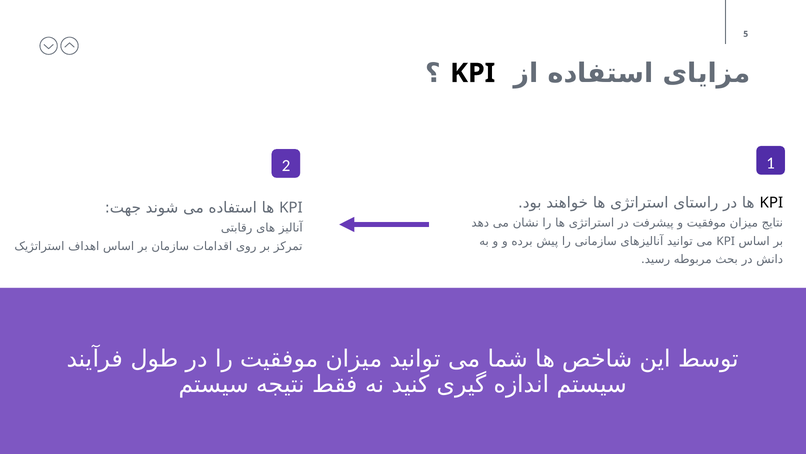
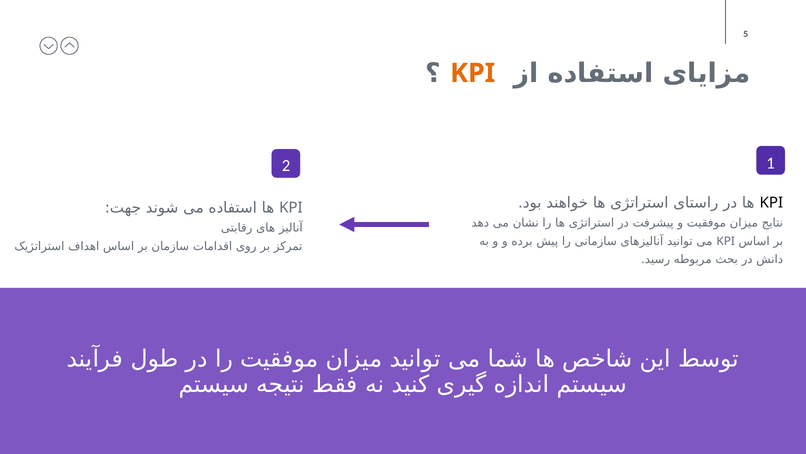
KPI at (473, 73) colour: black -> orange
